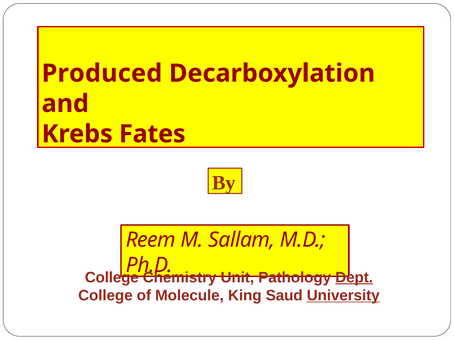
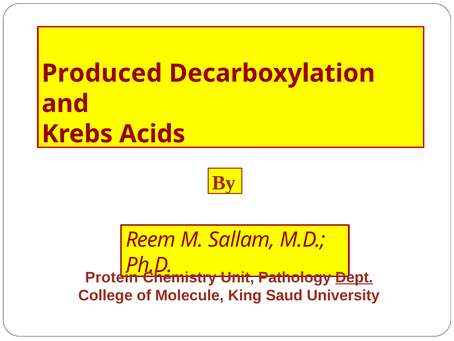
Fates: Fates -> Acids
College at (112, 277): College -> Protein
University underline: present -> none
